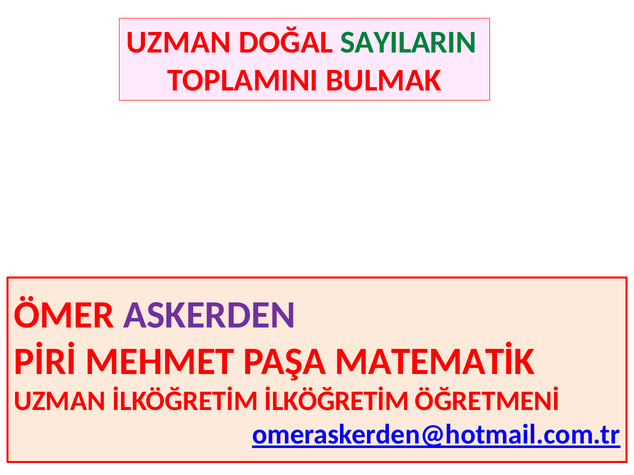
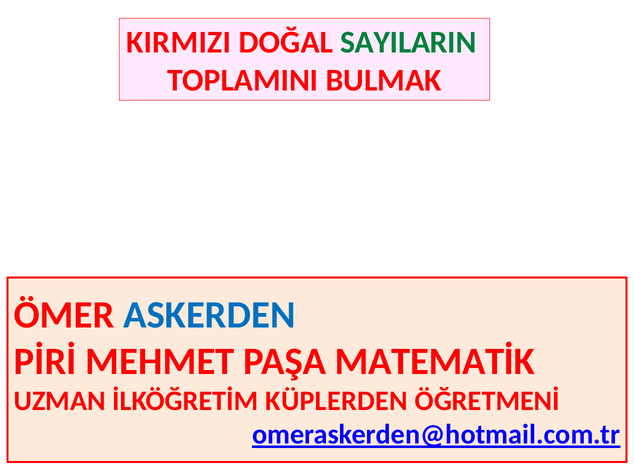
UZMAN at (179, 42): UZMAN -> KIRMIZI
ASKERDEN colour: purple -> blue
İLKÖĞRETİM İLKÖĞRETİM: İLKÖĞRETİM -> KÜPLERDEN
